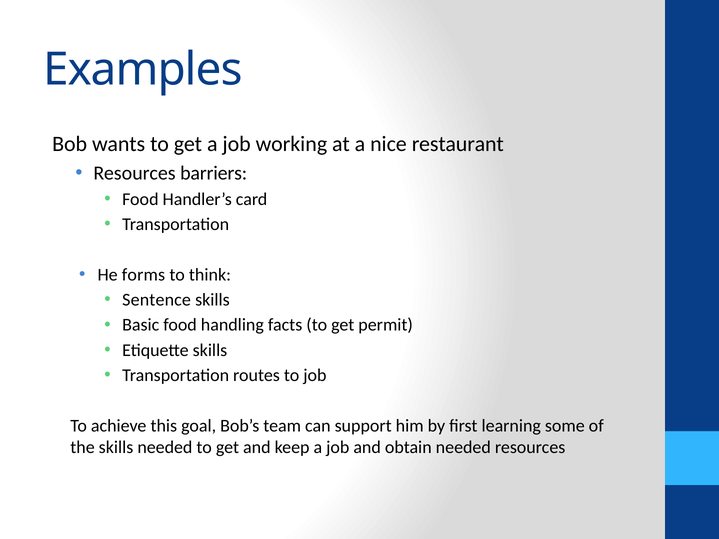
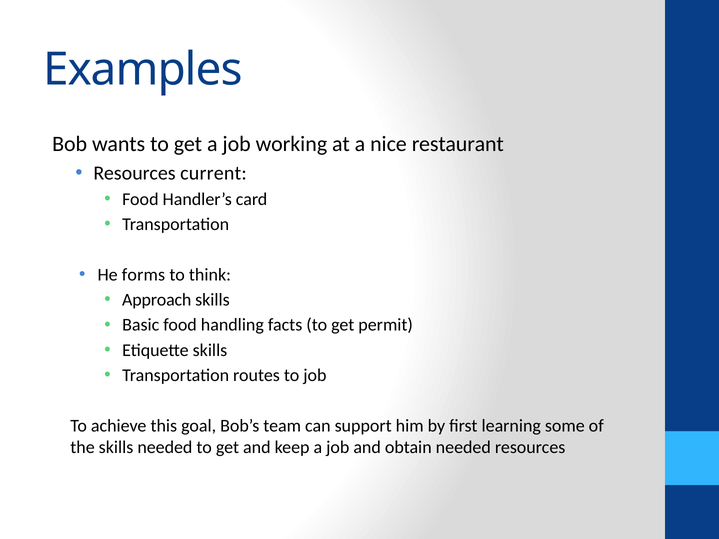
barriers: barriers -> current
Sentence: Sentence -> Approach
